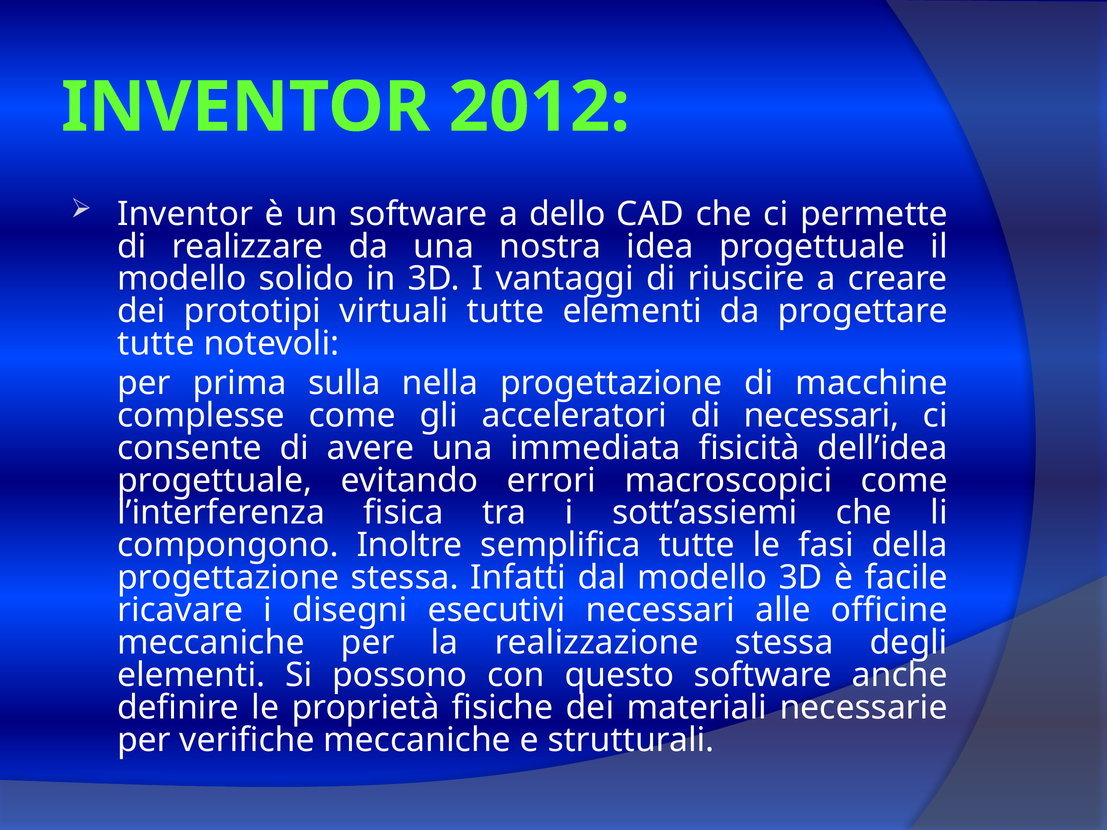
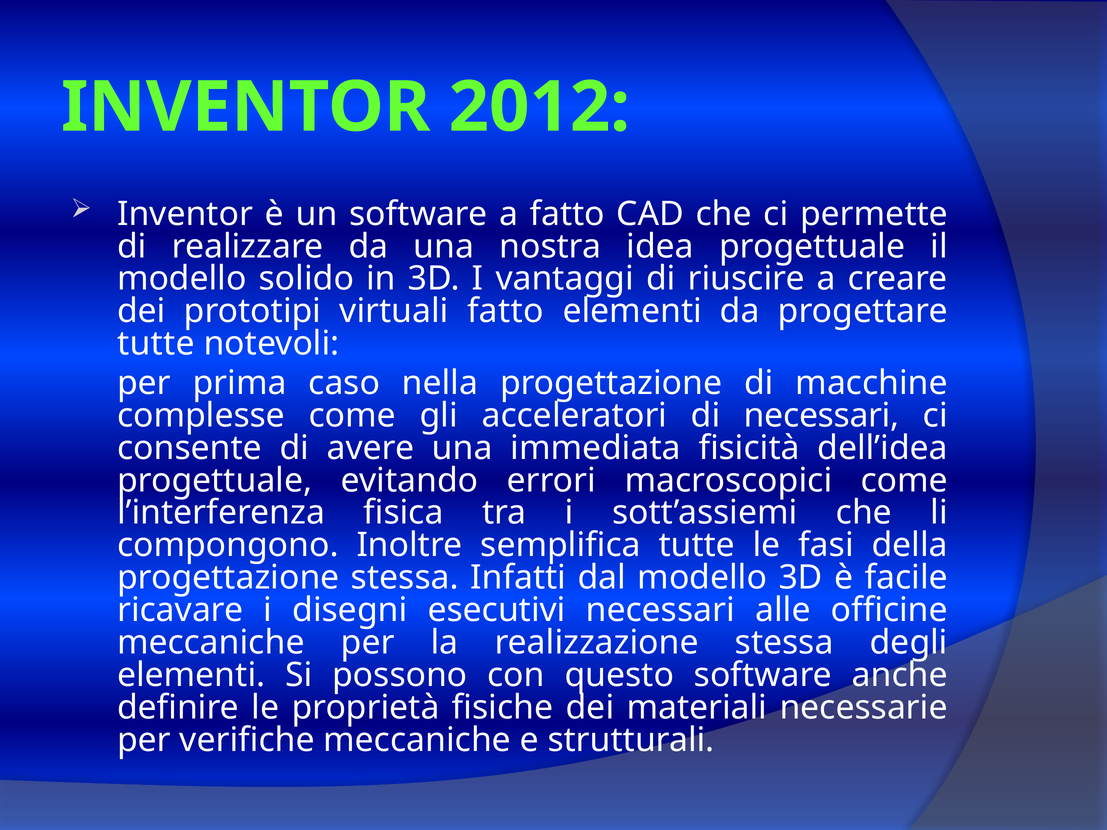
a dello: dello -> fatto
virtuali tutte: tutte -> fatto
sulla: sulla -> caso
